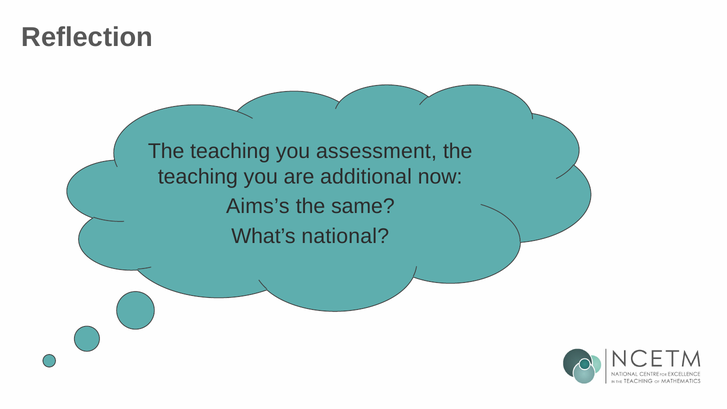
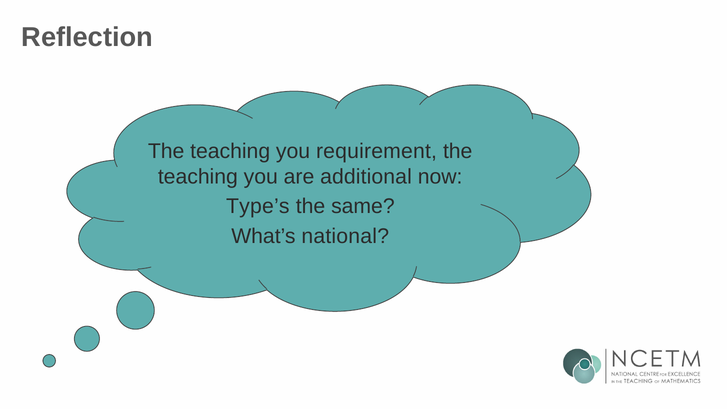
assessment: assessment -> requirement
Aims’s: Aims’s -> Type’s
